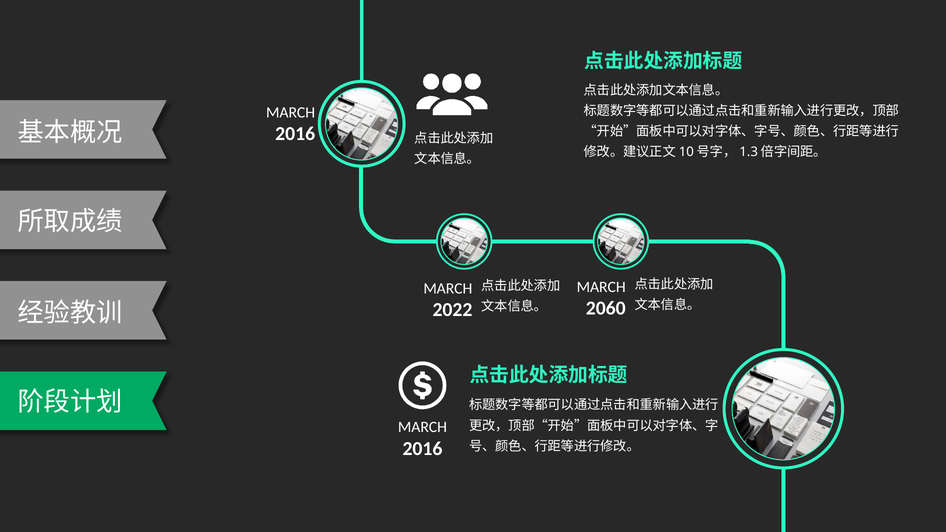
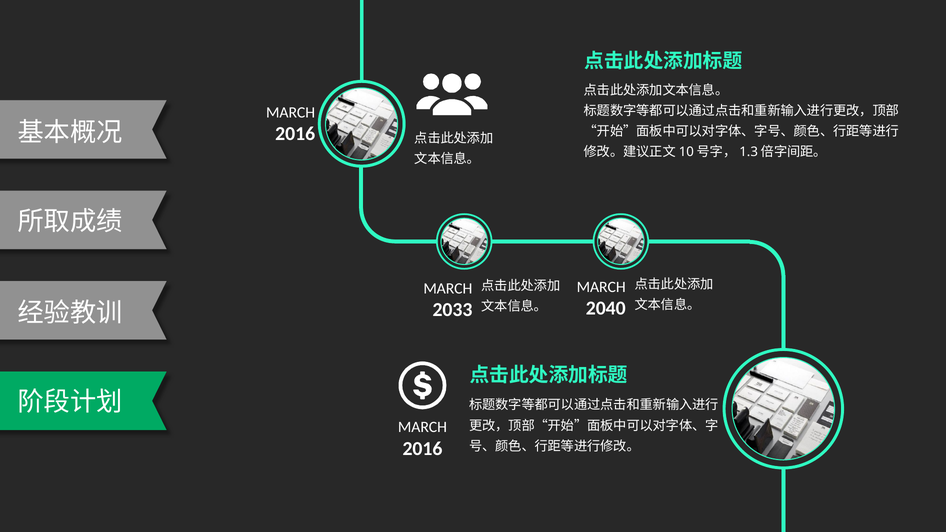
2060: 2060 -> 2040
2022: 2022 -> 2033
